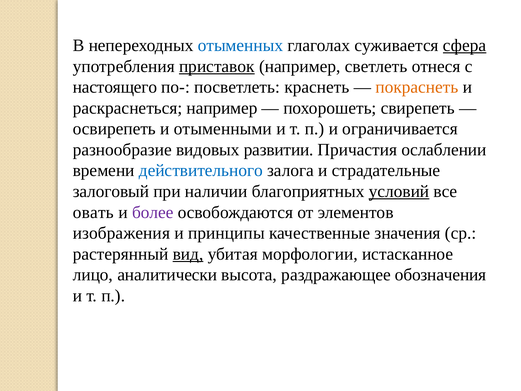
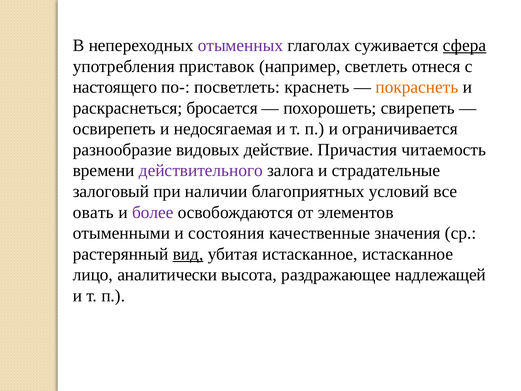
отыменных colour: blue -> purple
приставок underline: present -> none
раскраснеться например: например -> бросается
отыменными: отыменными -> недосягаемая
развитии: развитии -> действие
ослаблении: ослаблении -> читаемость
действительного colour: blue -> purple
условий underline: present -> none
изображения: изображения -> отыменными
принципы: принципы -> состояния
убитая морфологии: морфологии -> истасканное
обозначения: обозначения -> надлежащей
